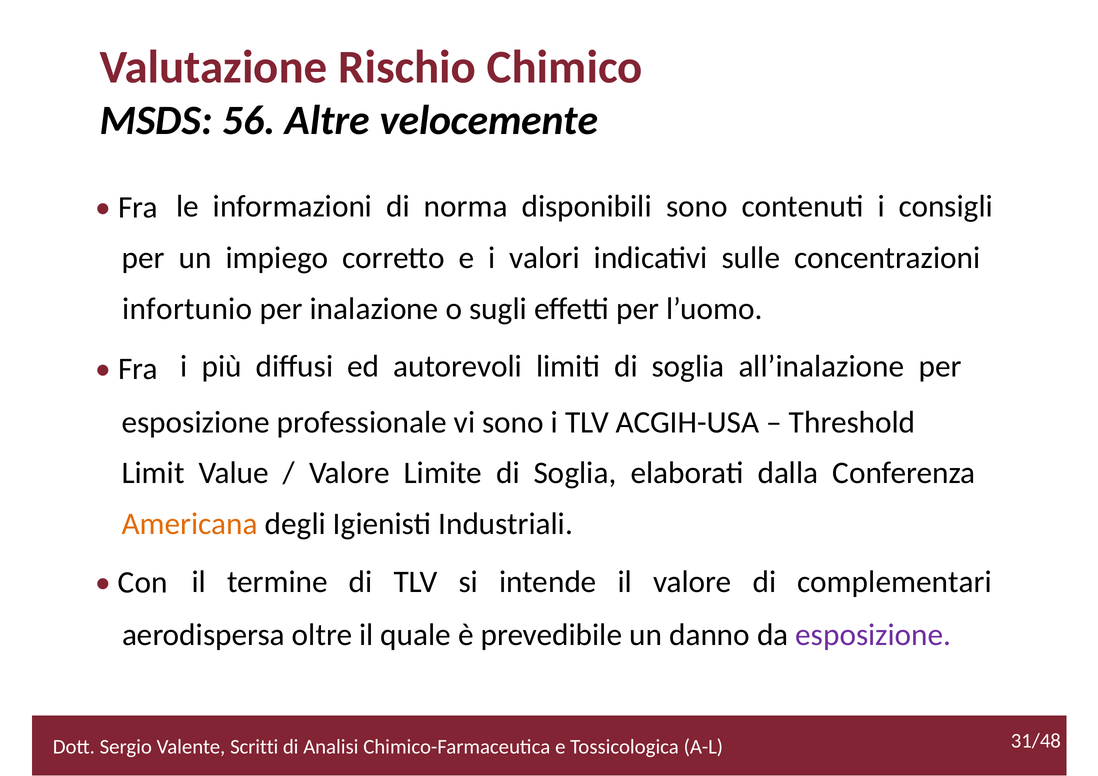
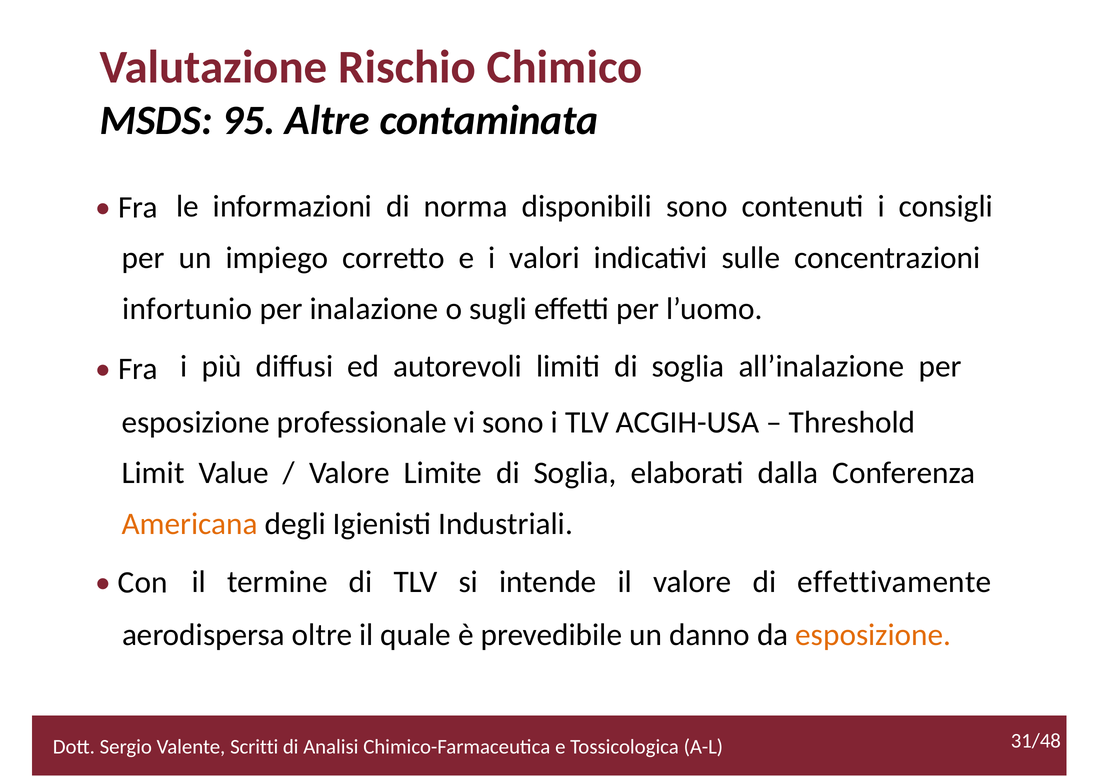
56: 56 -> 95
velocemente: velocemente -> contaminata
complementari: complementari -> effettivamente
esposizione at (873, 635) colour: purple -> orange
